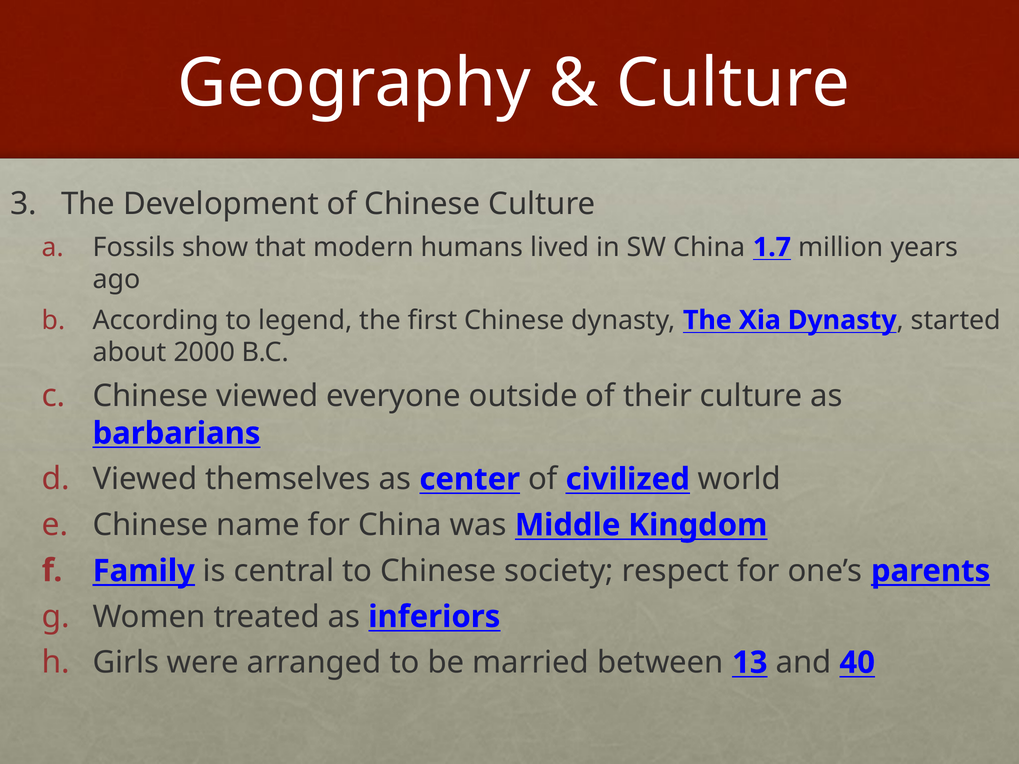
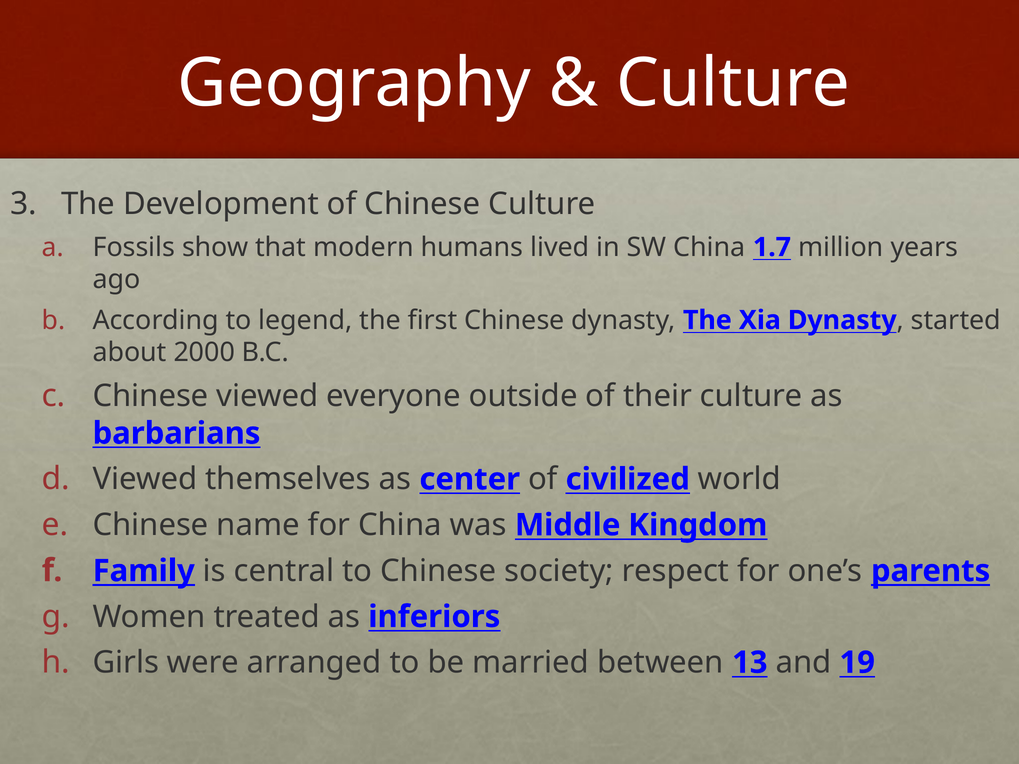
40: 40 -> 19
